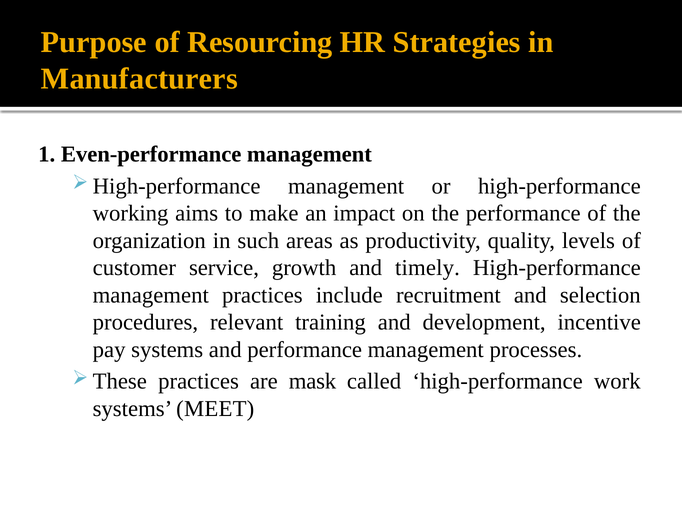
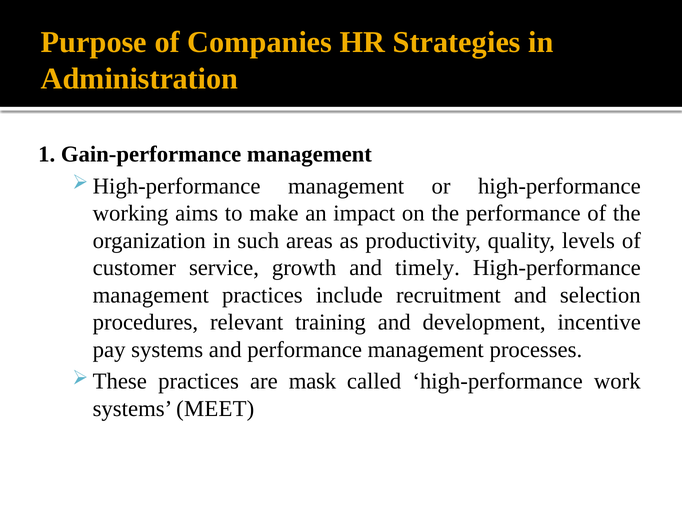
Resourcing: Resourcing -> Companies
Manufacturers: Manufacturers -> Administration
Even-performance: Even-performance -> Gain-performance
